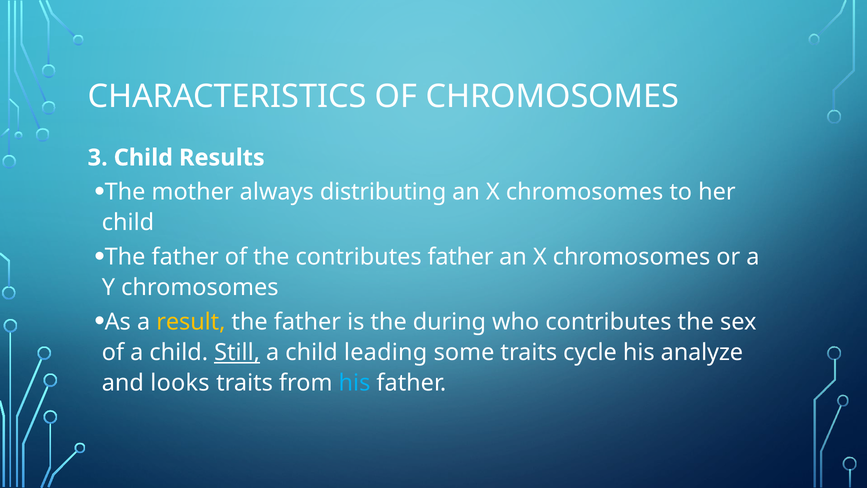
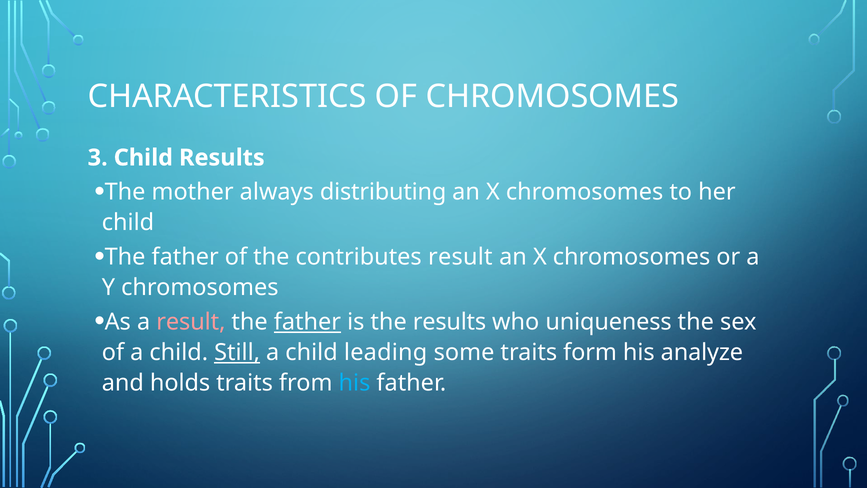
contributes father: father -> result
result at (191, 322) colour: yellow -> pink
father at (307, 322) underline: none -> present
the during: during -> results
who contributes: contributes -> uniqueness
cycle: cycle -> form
looks: looks -> holds
